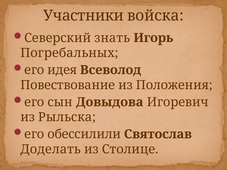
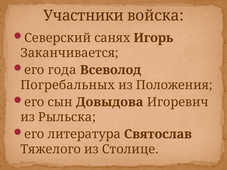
знать: знать -> санях
Погребальных: Погребальных -> Заканчивается
идея: идея -> года
Повествование: Повествование -> Погребальных
обессилили: обессилили -> литература
Доделать: Доделать -> Тяжелого
